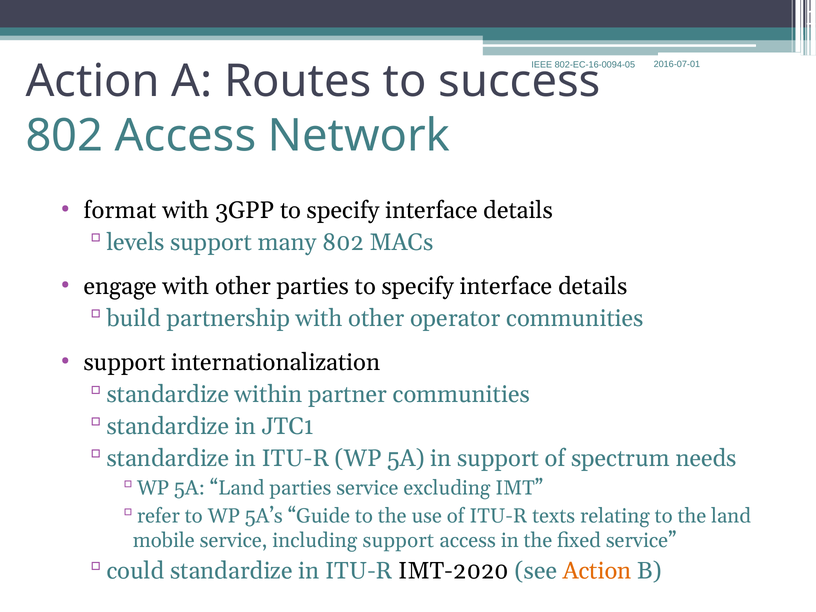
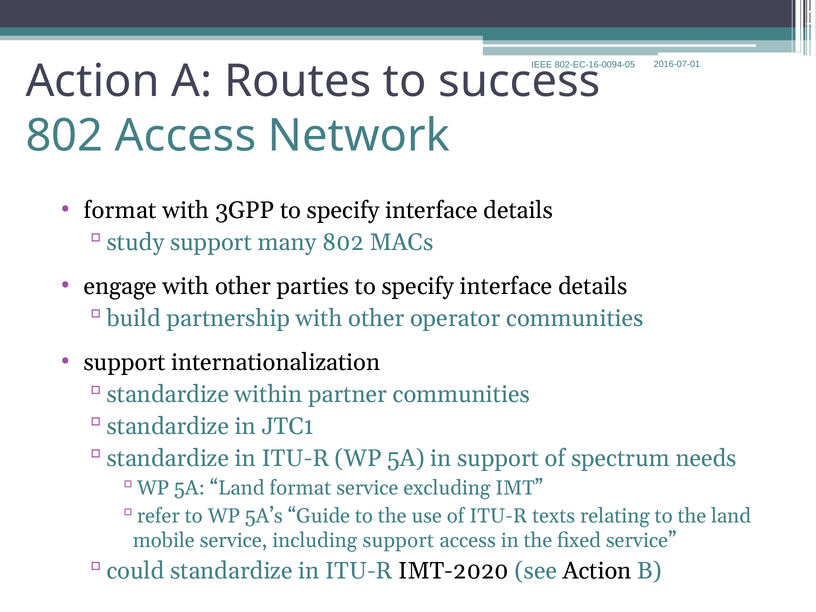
levels: levels -> study
Land parties: parties -> format
Action at (597, 571) colour: orange -> black
